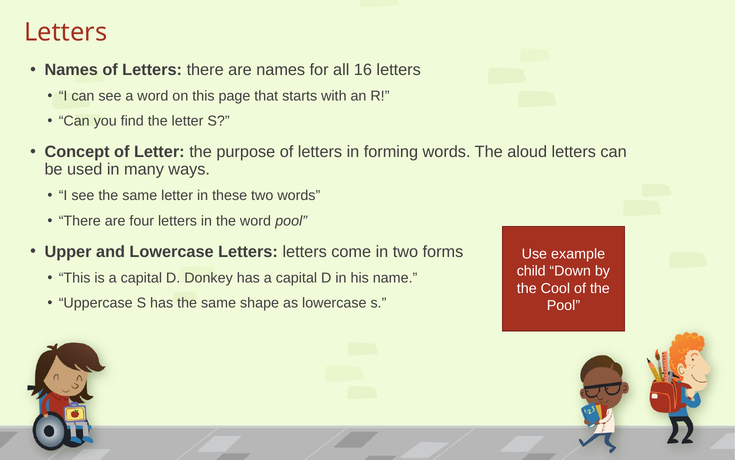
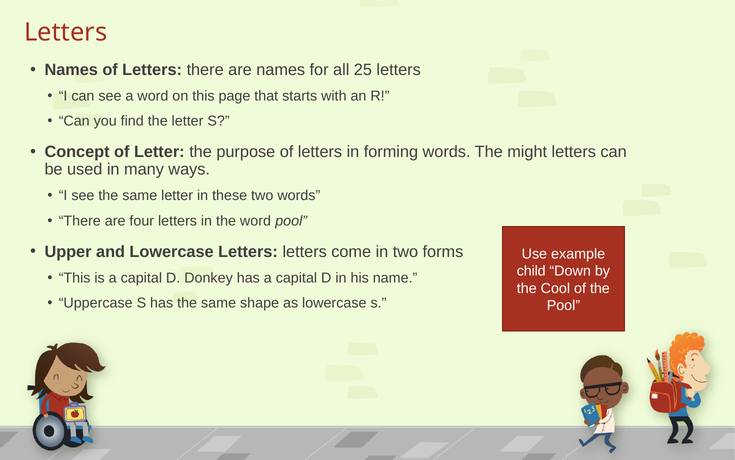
16: 16 -> 25
aloud: aloud -> might
